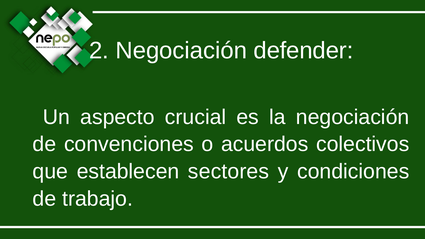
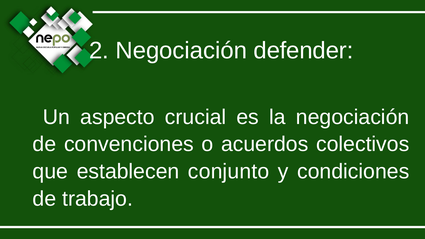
sectores: sectores -> conjunto
